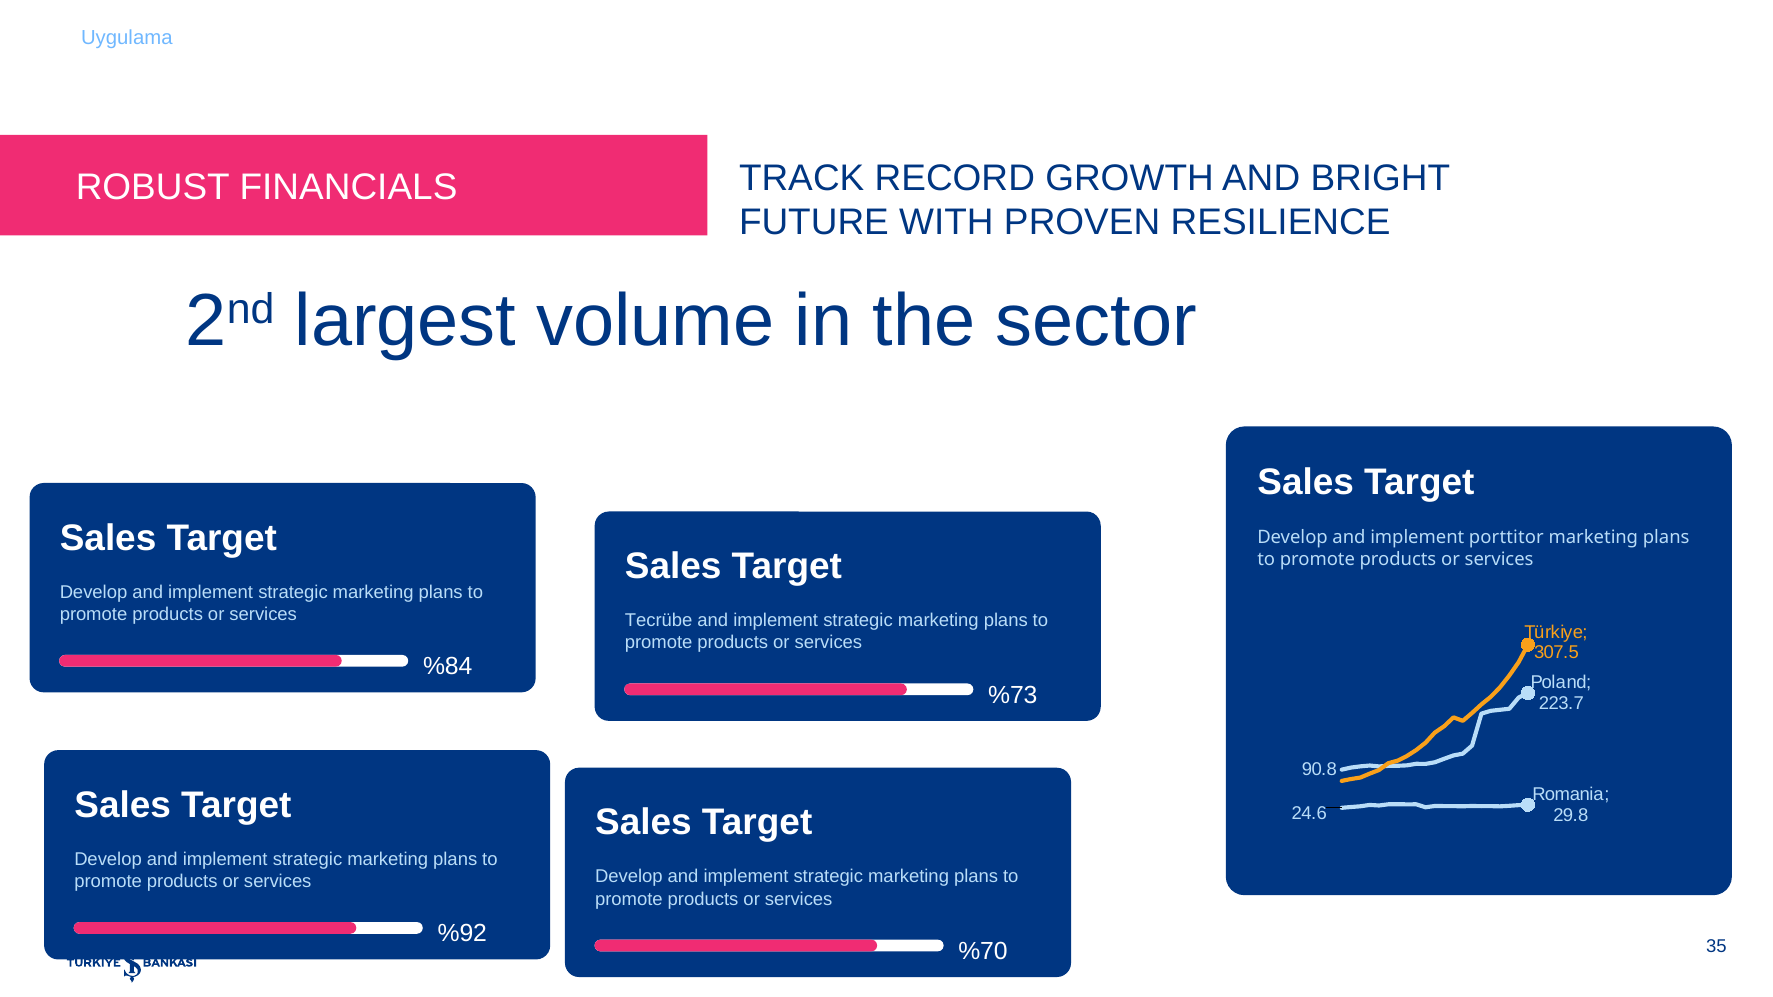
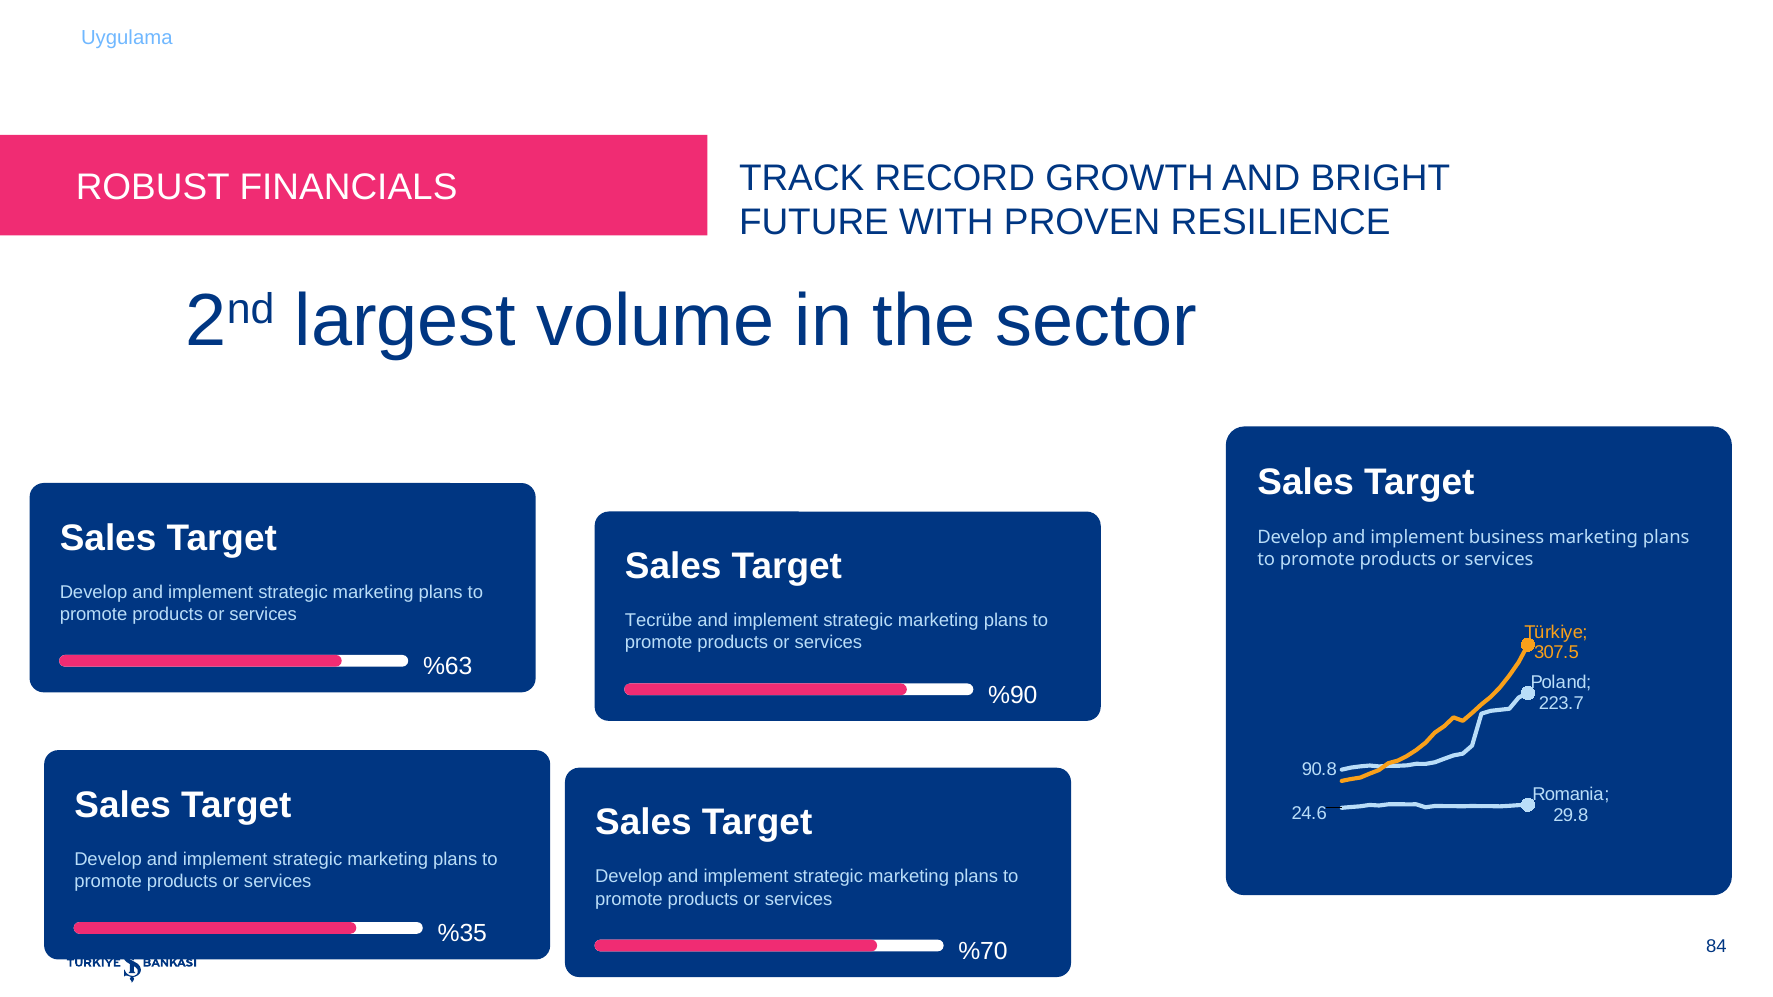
porttitor: porttitor -> business
%84: %84 -> %63
%73: %73 -> %90
%92: %92 -> %35
35: 35 -> 84
